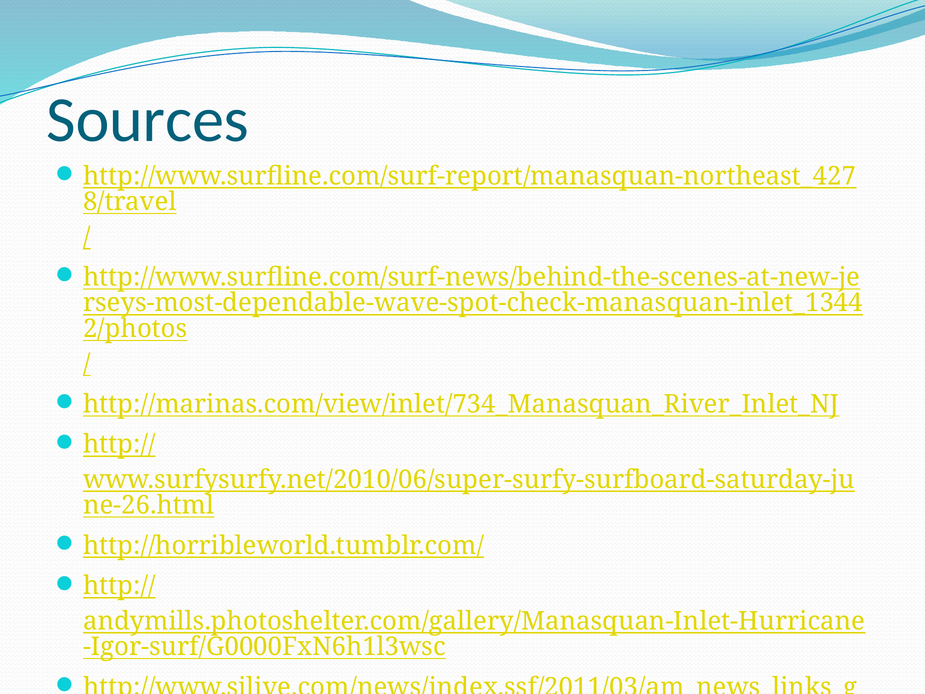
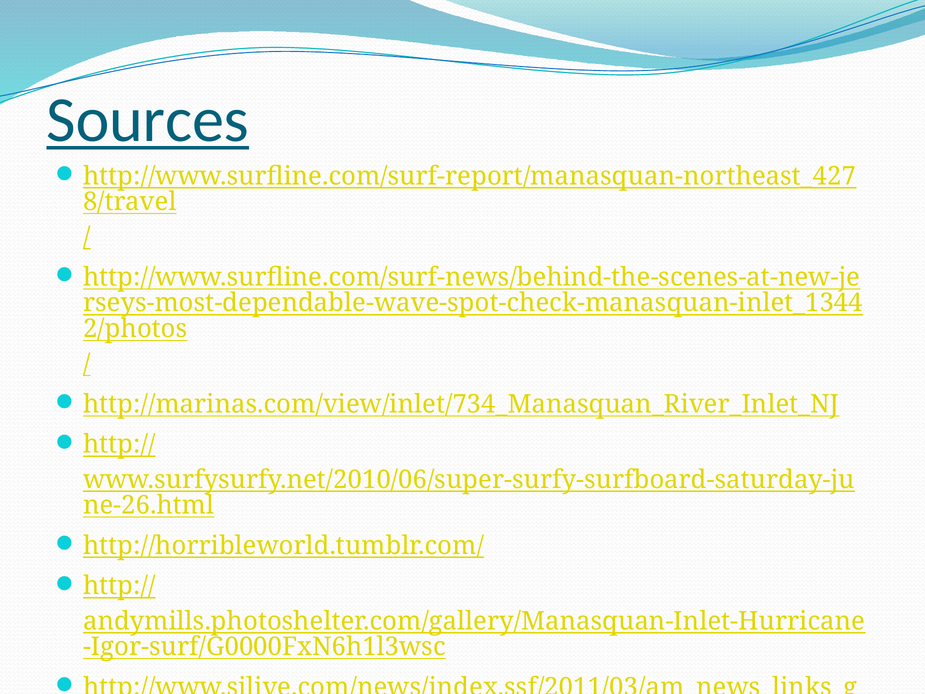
Sources underline: none -> present
